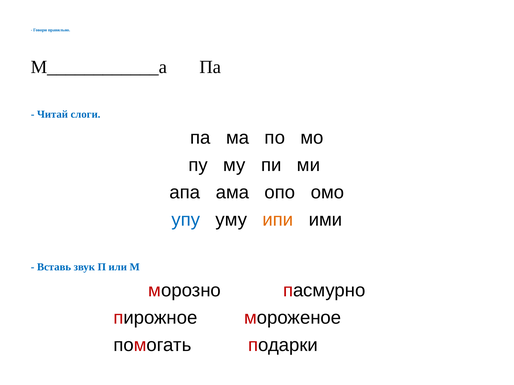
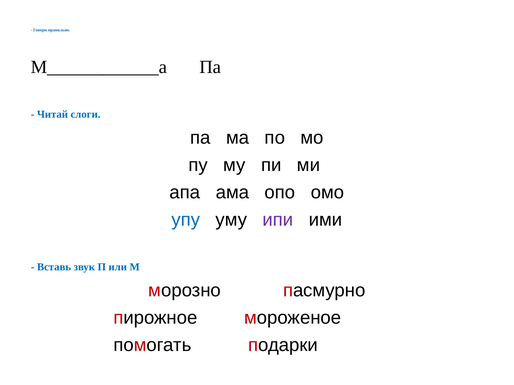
ипи colour: orange -> purple
